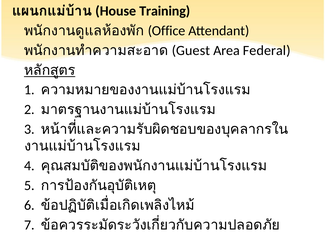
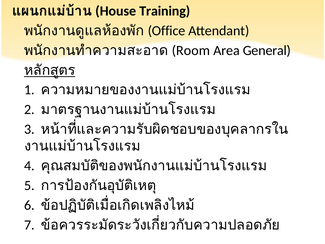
Guest: Guest -> Room
Federal: Federal -> General
